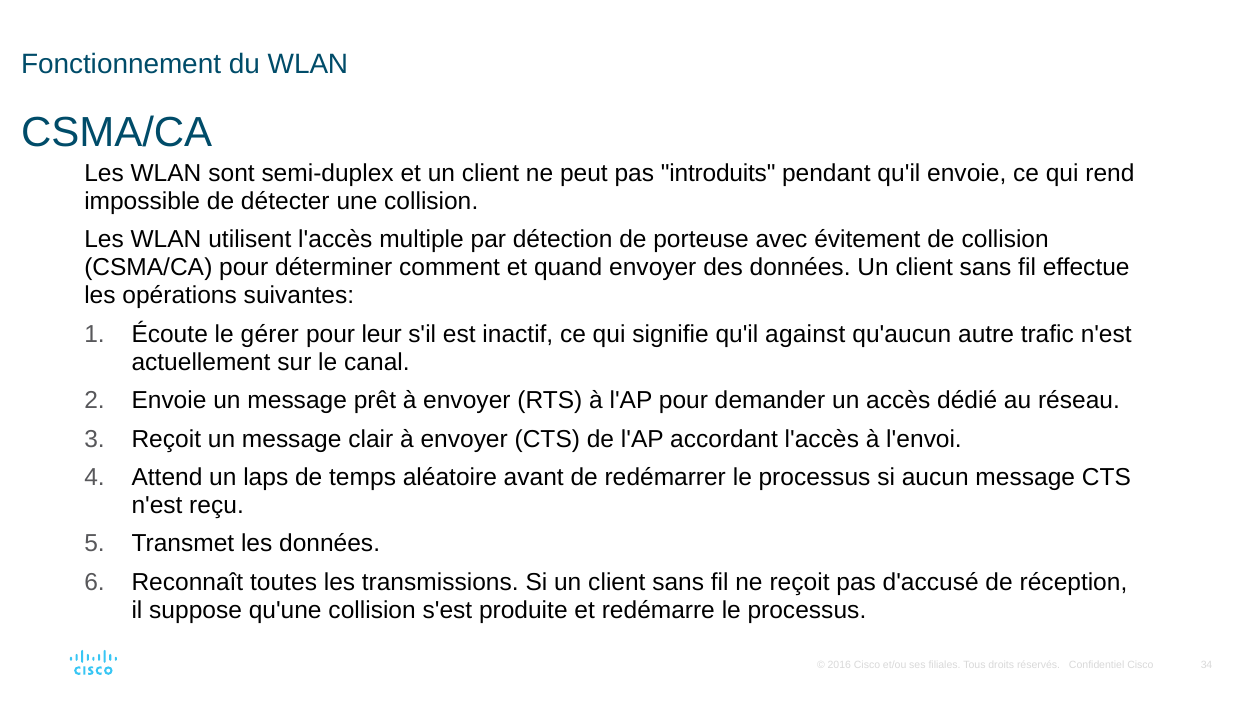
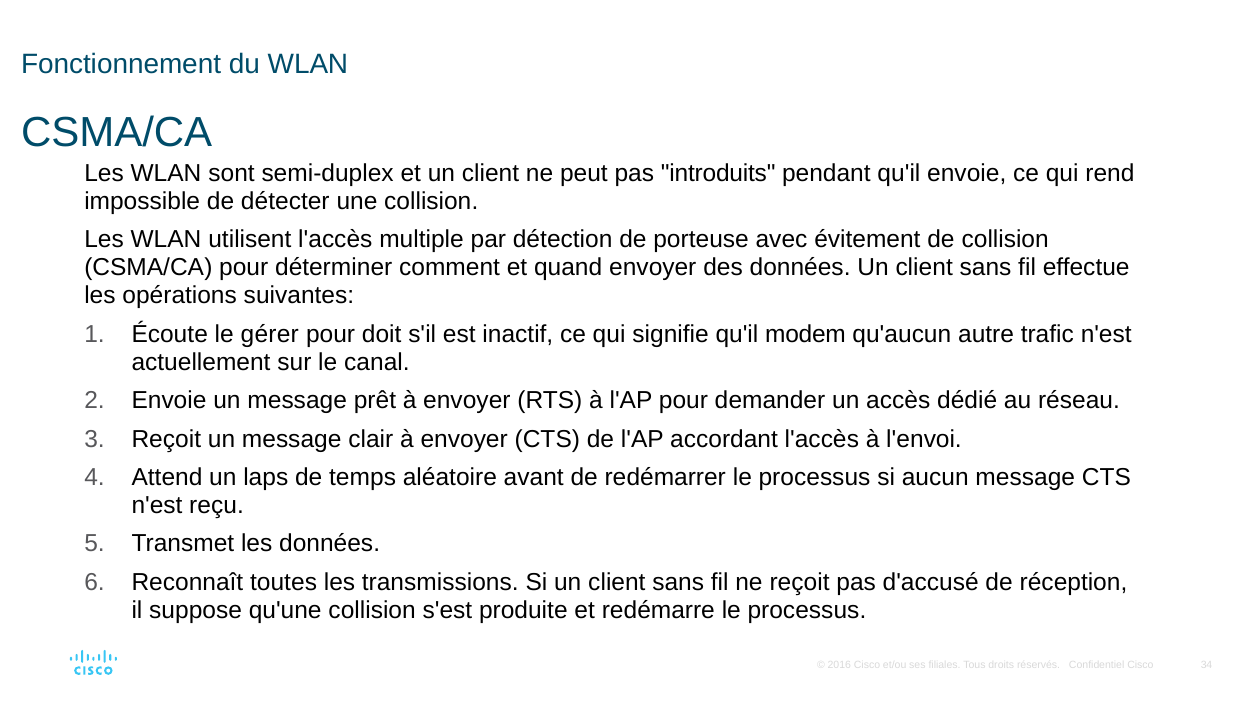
leur: leur -> doit
against: against -> modem
